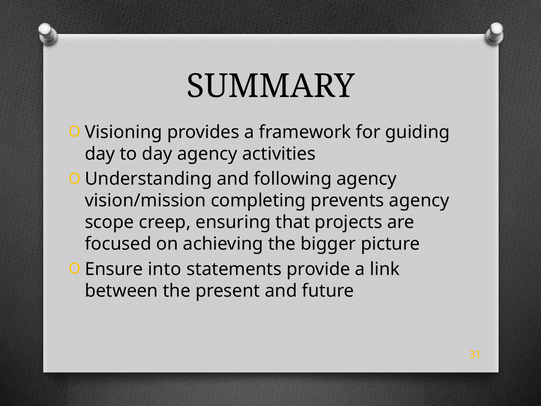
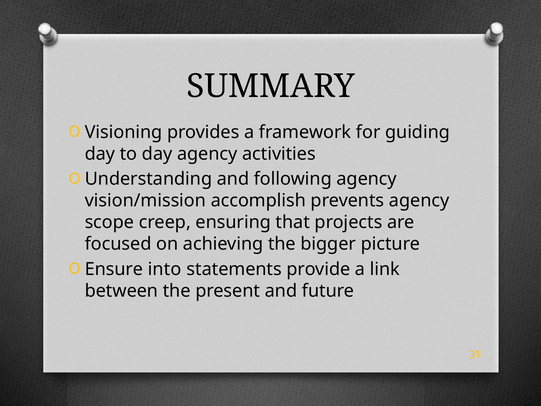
completing: completing -> accomplish
